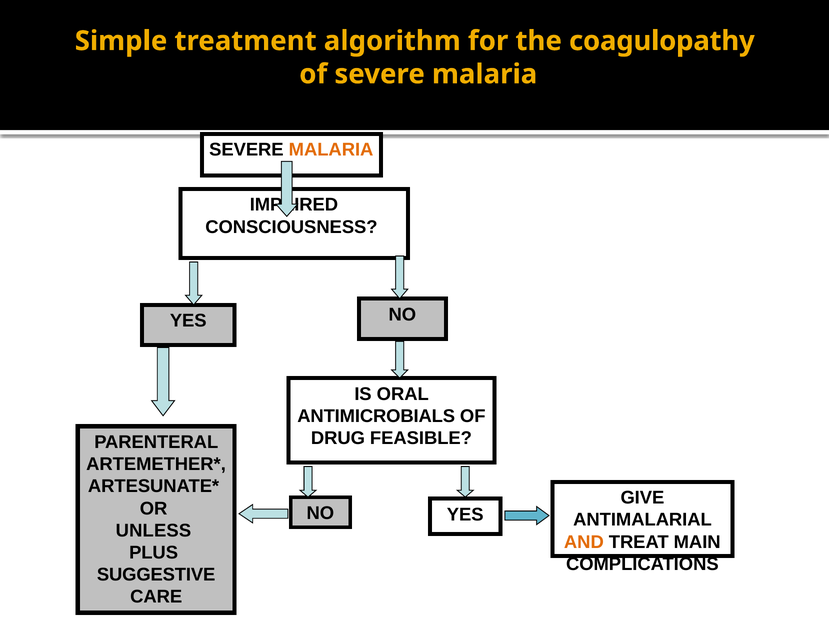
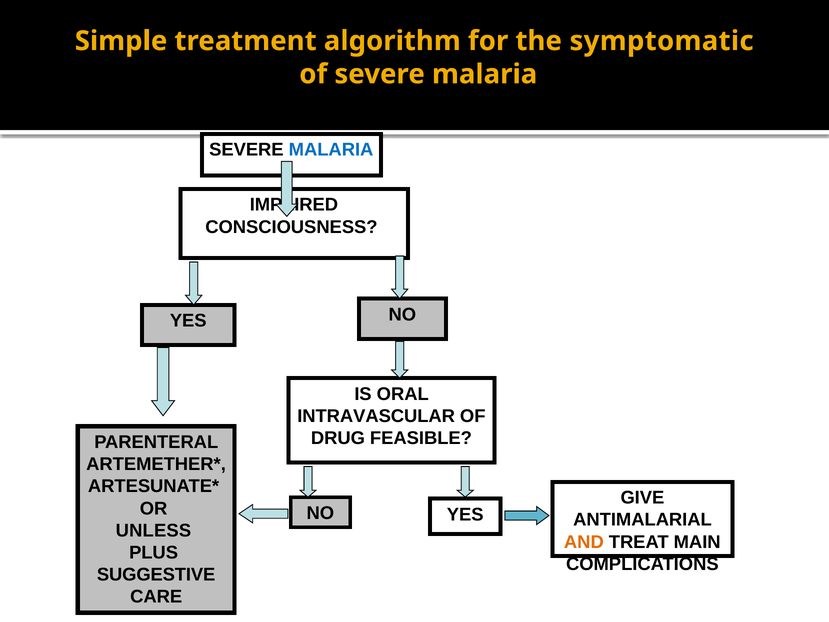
coagulopathy: coagulopathy -> symptomatic
MALARIA at (331, 150) colour: orange -> blue
ANTIMICROBIALS: ANTIMICROBIALS -> INTRAVASCULAR
